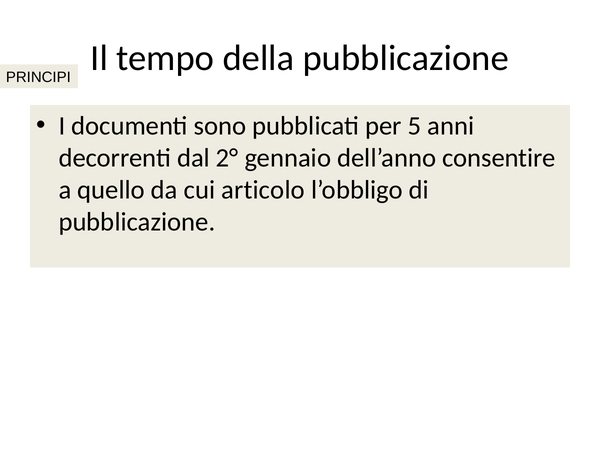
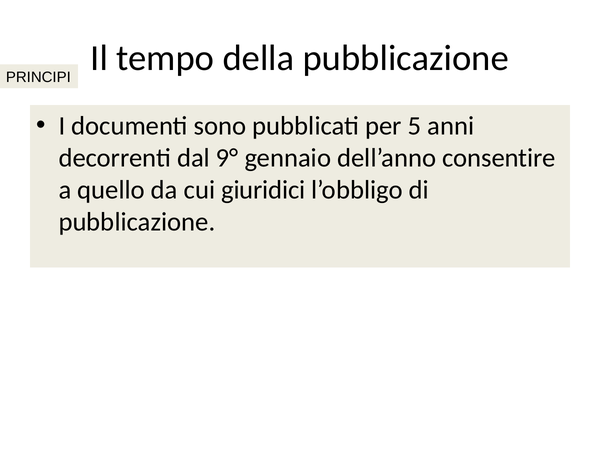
2°: 2° -> 9°
articolo: articolo -> giuridici
